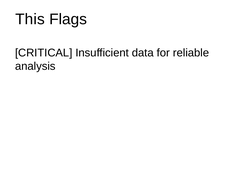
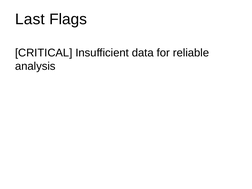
This: This -> Last
